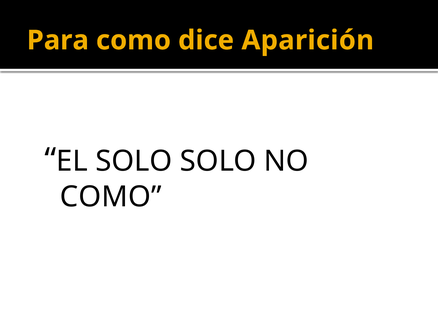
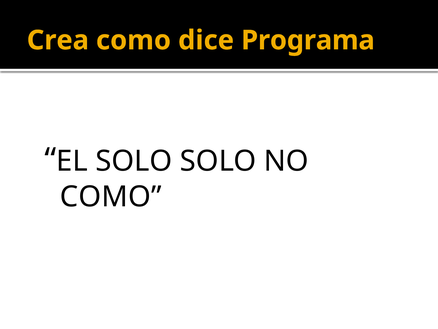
Para: Para -> Crea
Aparición: Aparición -> Programa
